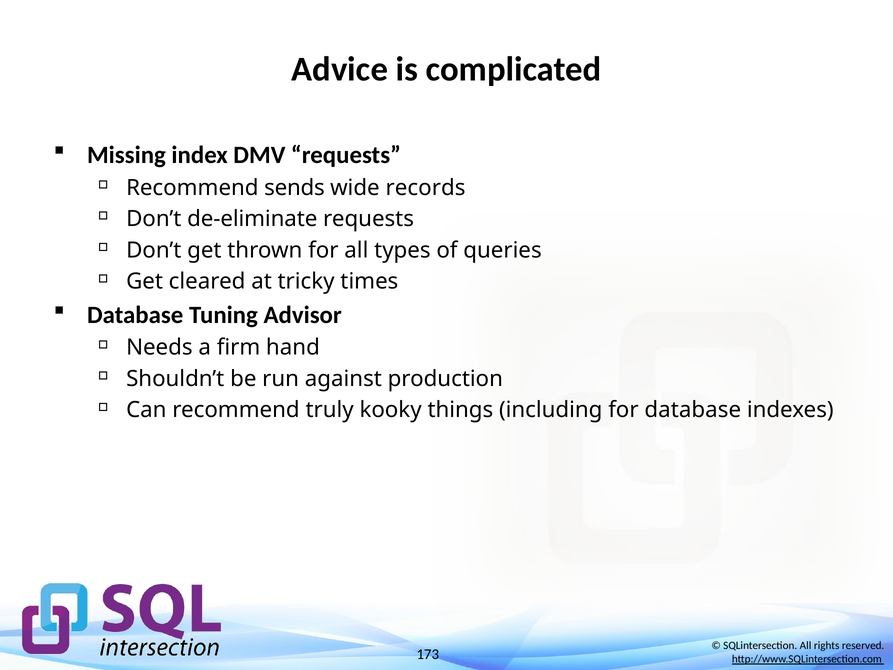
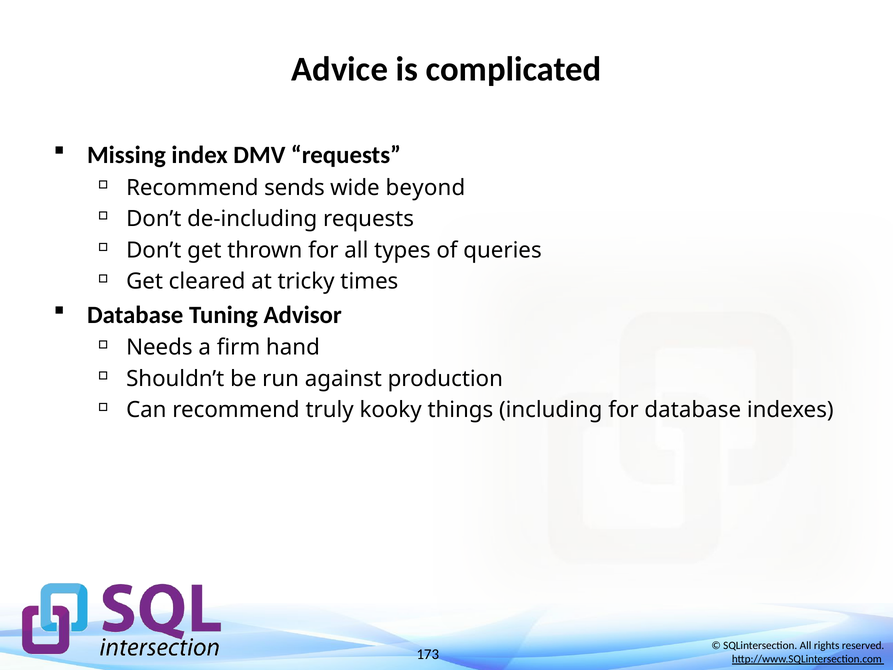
records: records -> beyond
de-eliminate: de-eliminate -> de-including
